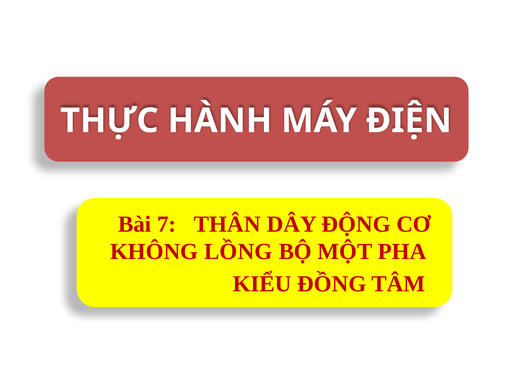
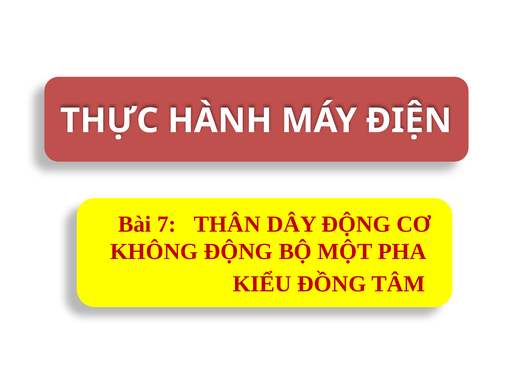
KHÔNG LỒNG: LỒNG -> ĐỘNG
